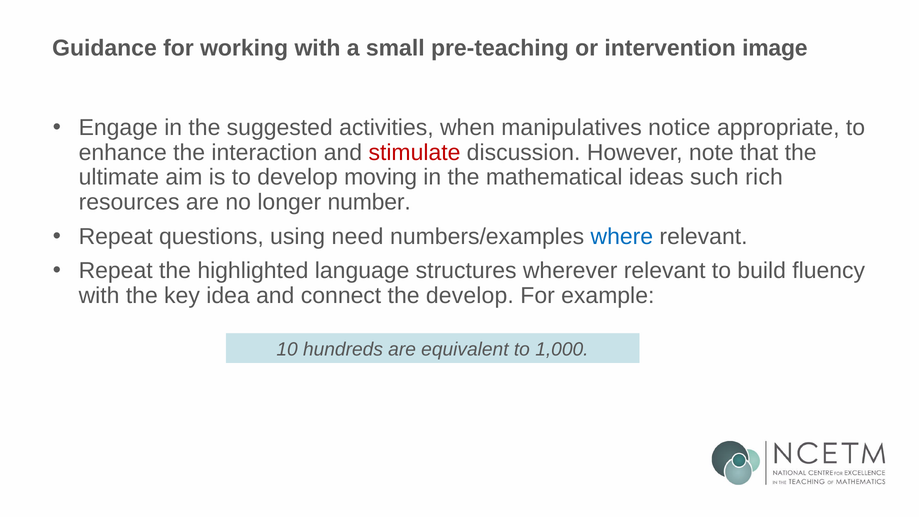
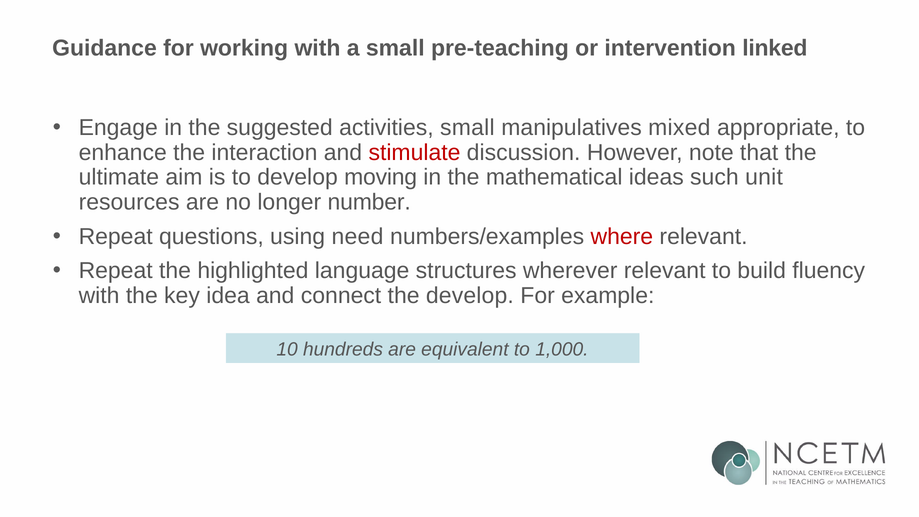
image: image -> linked
activities when: when -> small
notice: notice -> mixed
rich: rich -> unit
where colour: blue -> red
